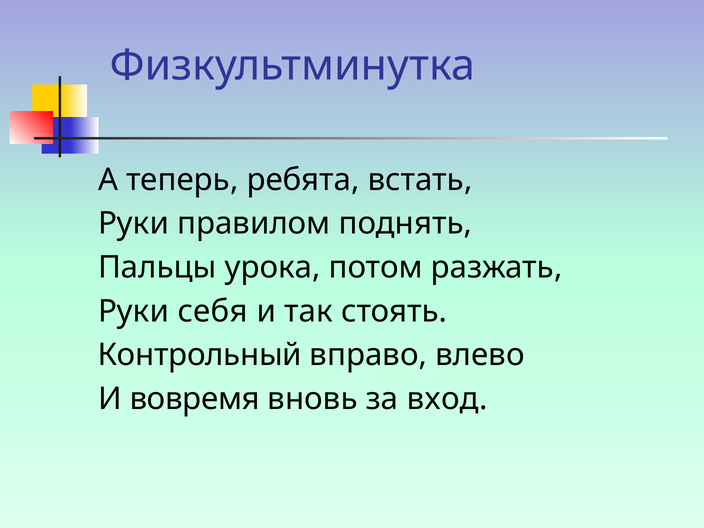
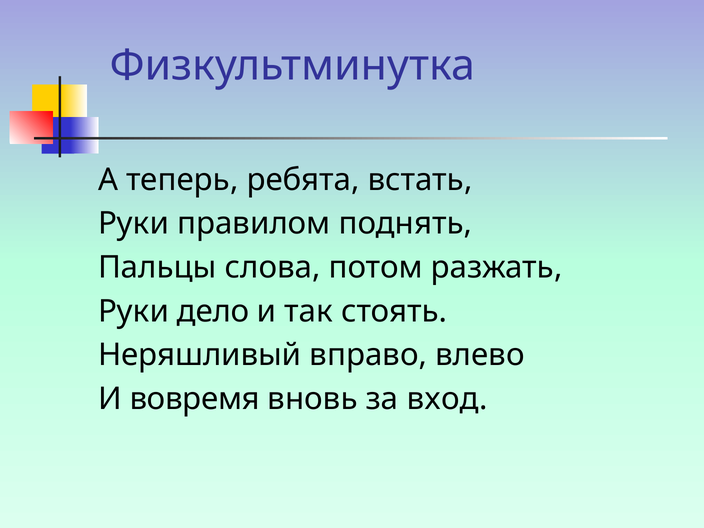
урока: урока -> слова
себя: себя -> дело
Контрольный: Контрольный -> Неряшливый
